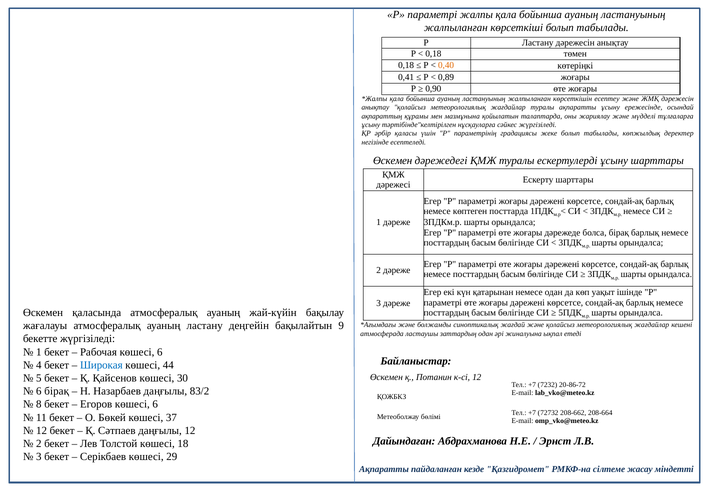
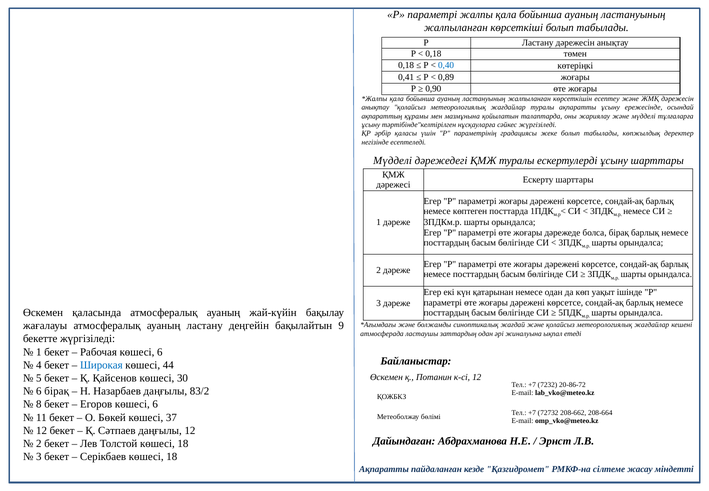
0,40 colour: orange -> blue
Өскемен at (393, 160): Өскемен -> Мүдделі
Серікбаев көшесі 29: 29 -> 18
